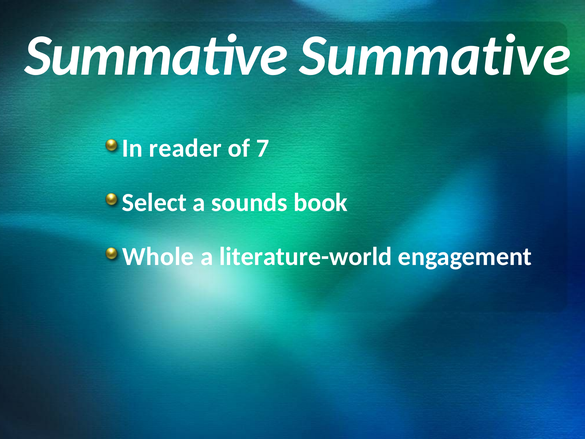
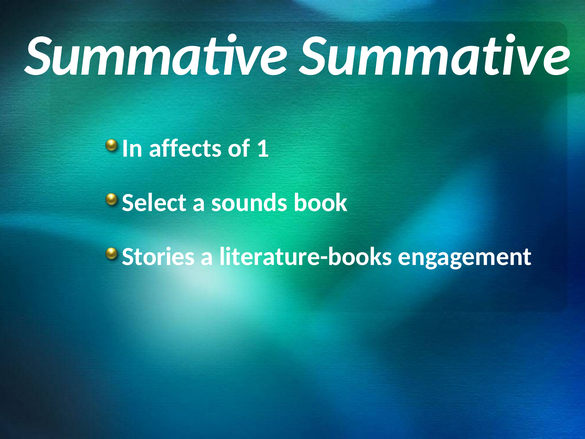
reader: reader -> affects
7: 7 -> 1
Whole: Whole -> Stories
literature-world: literature-world -> literature-books
